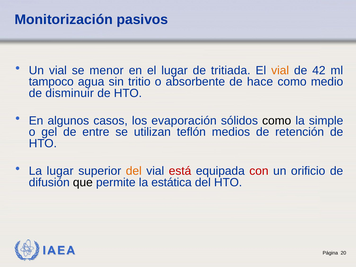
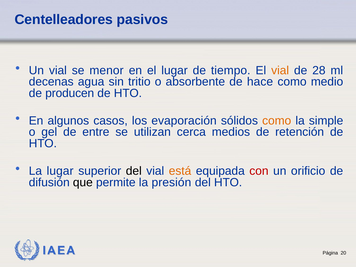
Monitorización: Monitorización -> Centelleadores
tritiada: tritiada -> tiempo
42: 42 -> 28
tampoco: tampoco -> decenas
disminuir: disminuir -> producen
como at (277, 121) colour: black -> orange
teflón: teflón -> cerca
del at (134, 171) colour: orange -> black
está colour: red -> orange
estática: estática -> presión
